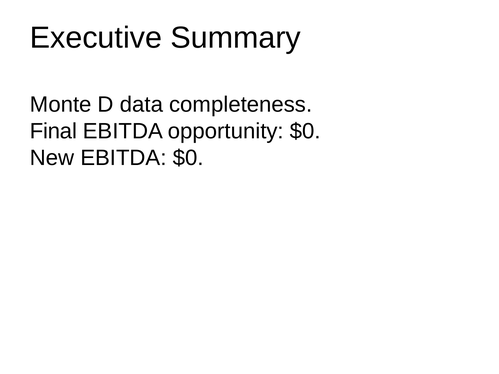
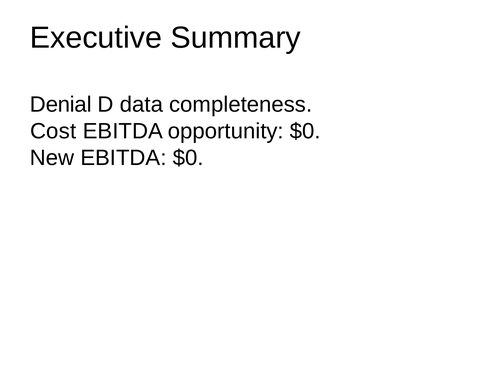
Monte: Monte -> Denial
Final: Final -> Cost
